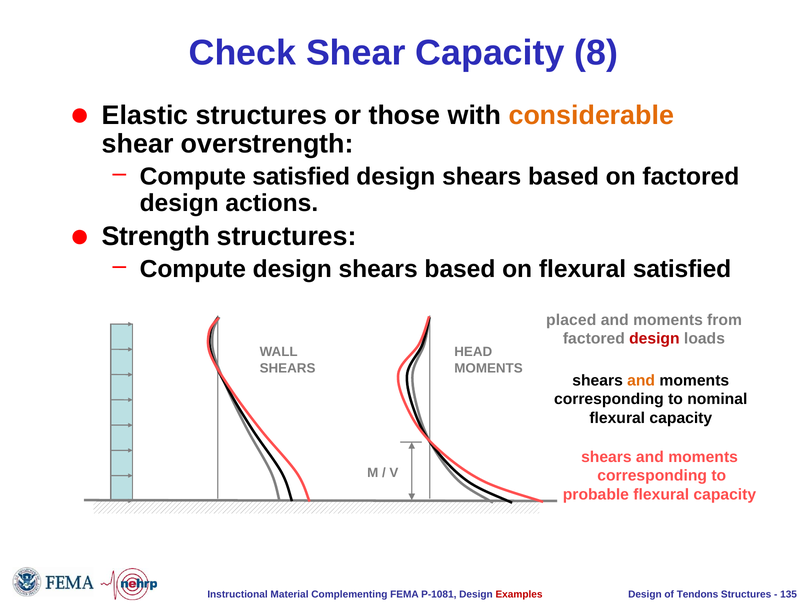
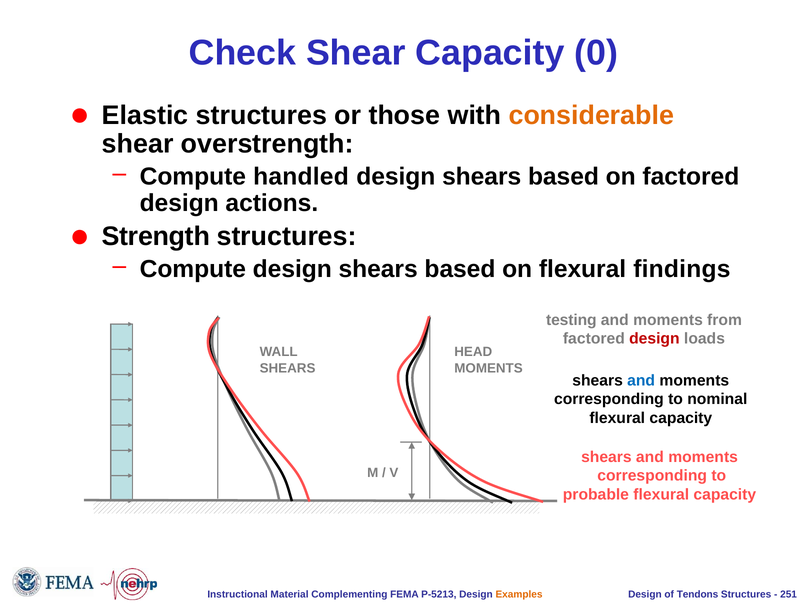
8: 8 -> 0
Compute satisfied: satisfied -> handled
flexural satisfied: satisfied -> findings
placed: placed -> testing
and at (641, 380) colour: orange -> blue
P-1081: P-1081 -> P-5213
Examples colour: red -> orange
135: 135 -> 251
